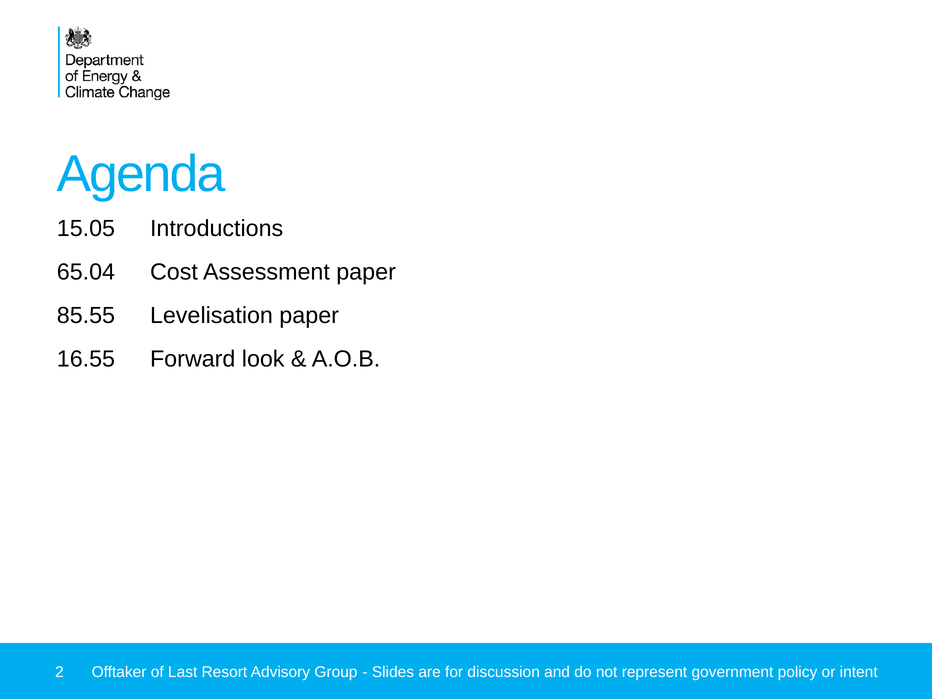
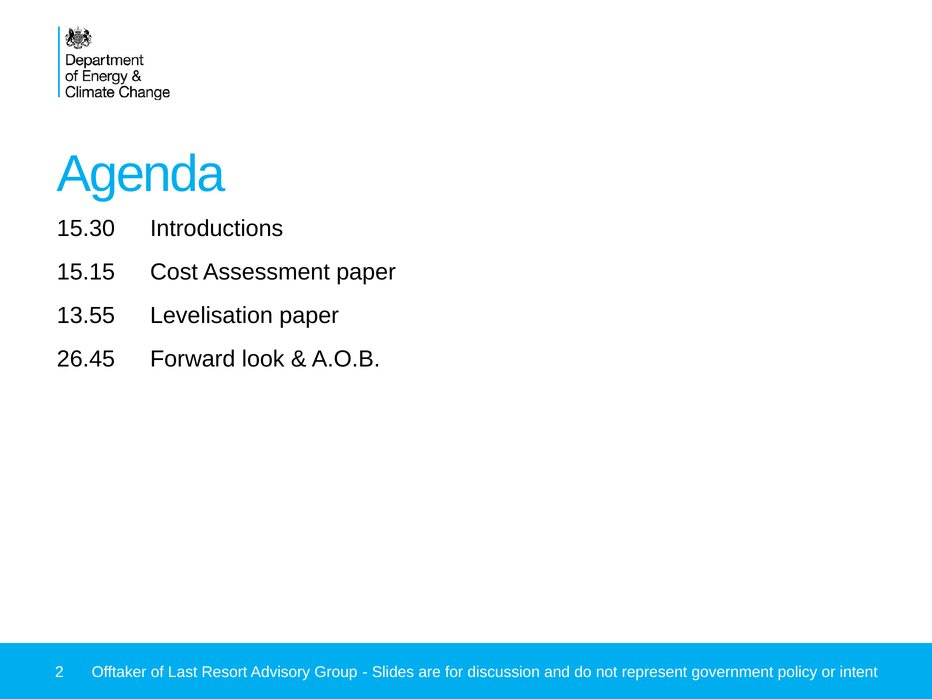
15.05: 15.05 -> 15.30
65.04: 65.04 -> 15.15
85.55: 85.55 -> 13.55
16.55: 16.55 -> 26.45
